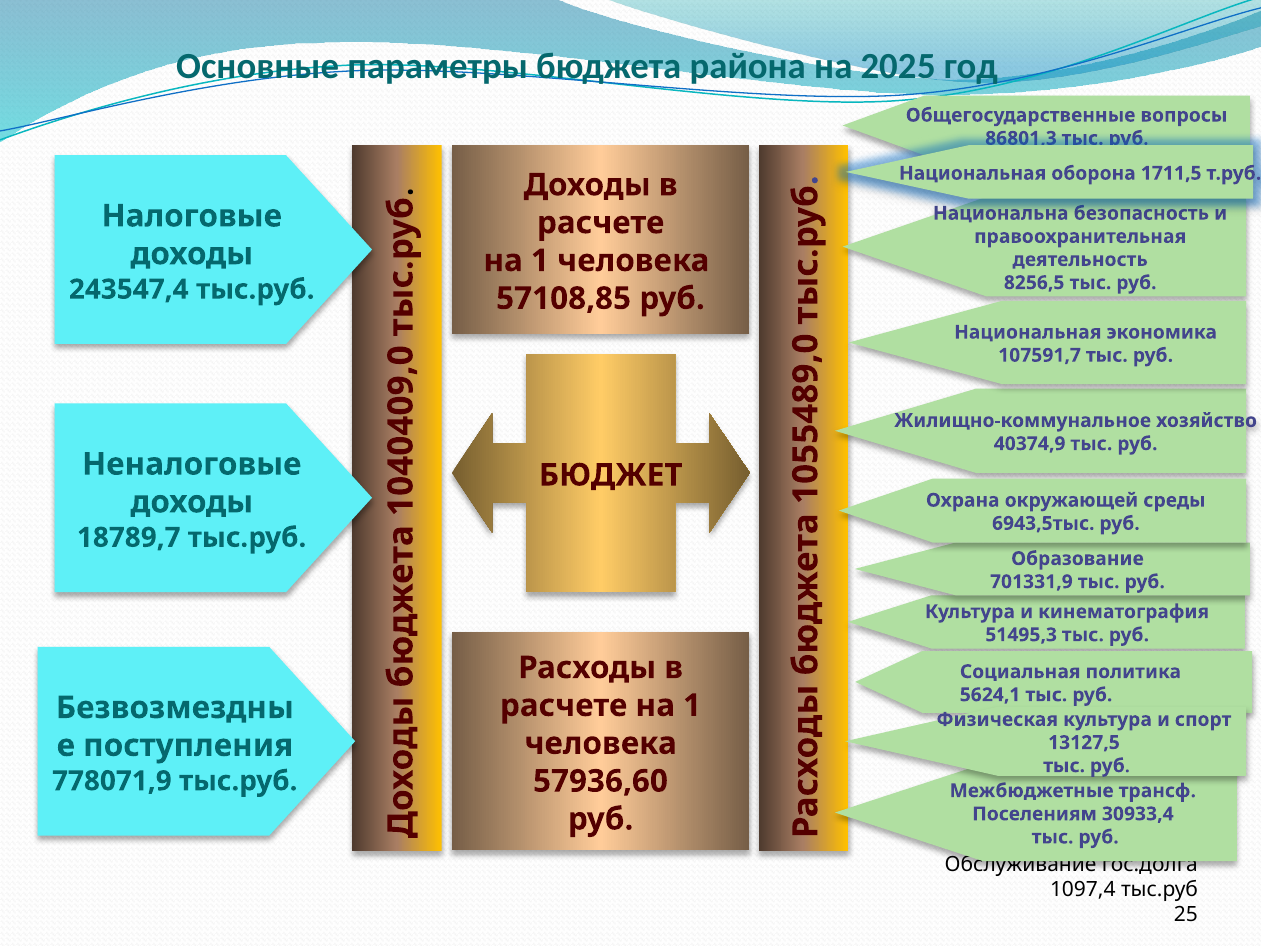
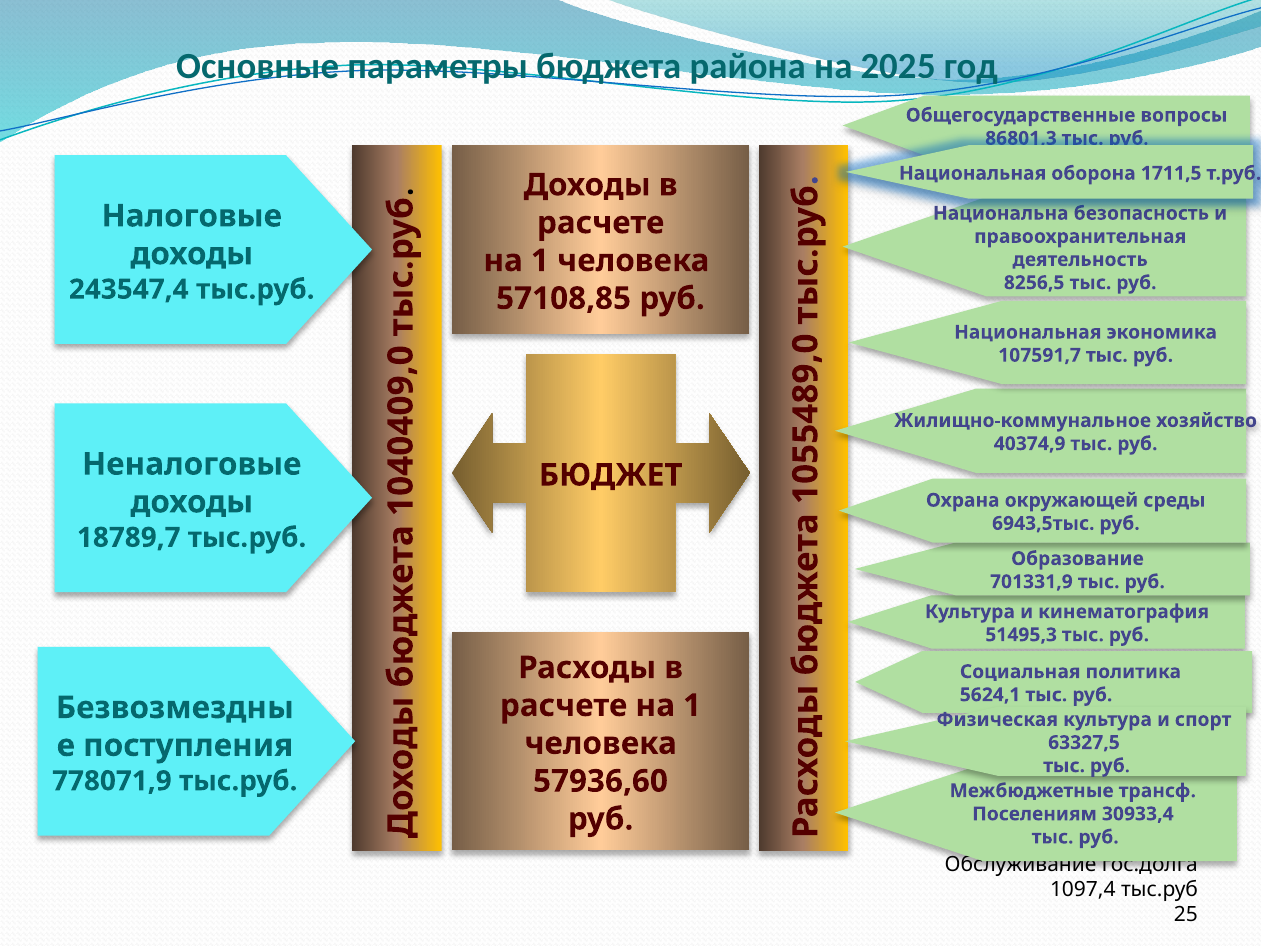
13127,5: 13127,5 -> 63327,5
